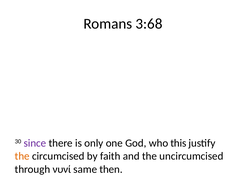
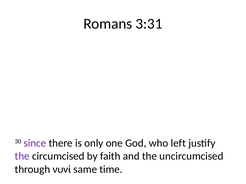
3:68: 3:68 -> 3:31
this: this -> left
the at (22, 157) colour: orange -> purple
then: then -> time
